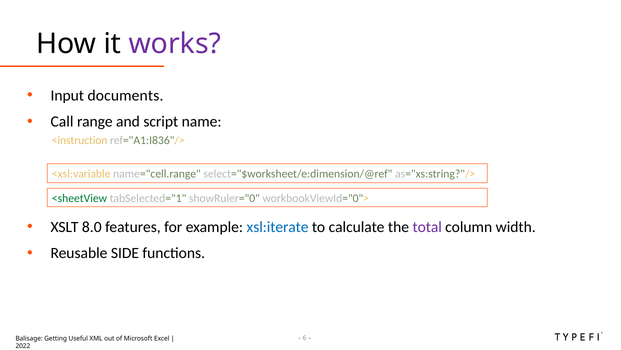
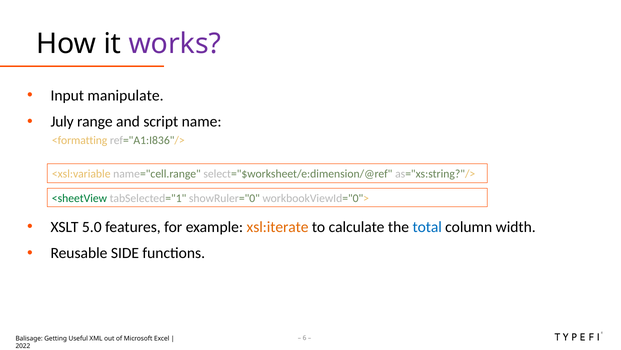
documents: documents -> manipulate
Call: Call -> July
<instruction: <instruction -> <formatting
8.0: 8.0 -> 5.0
xsl:iterate colour: blue -> orange
total colour: purple -> blue
